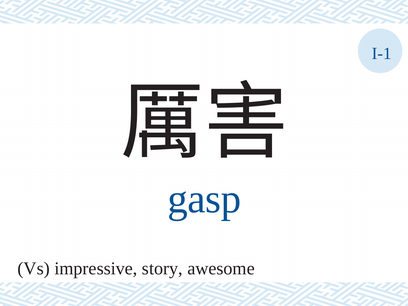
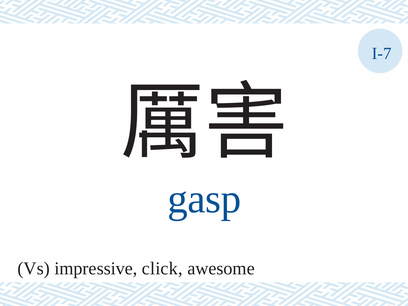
I-1: I-1 -> I-7
story: story -> click
